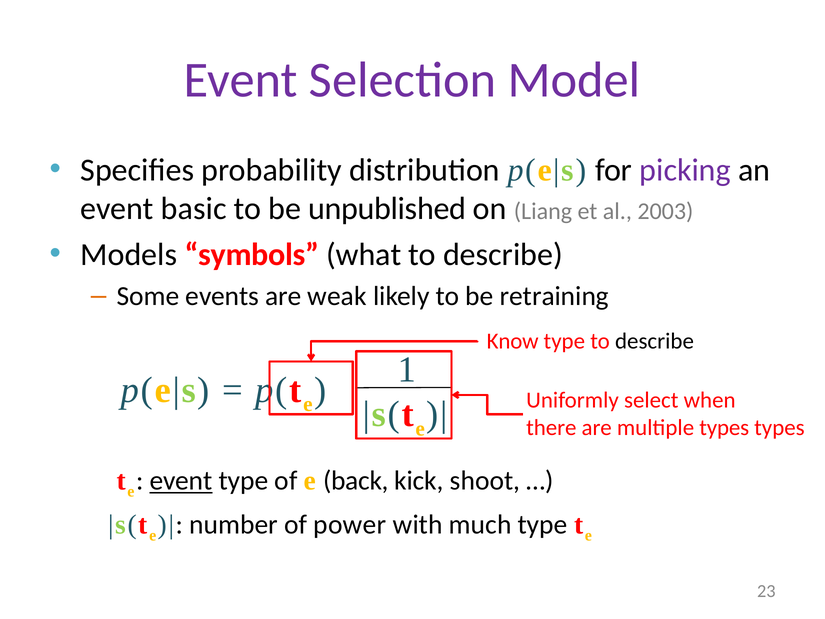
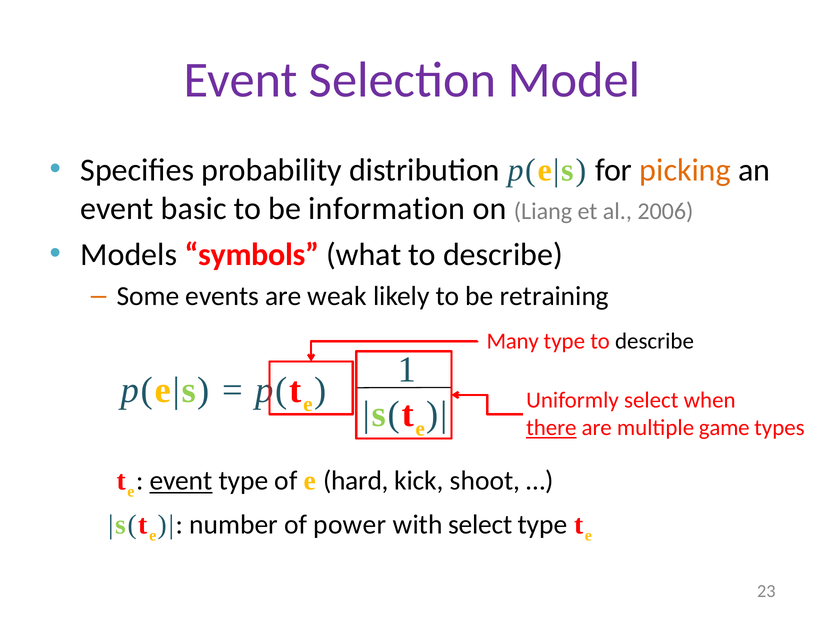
picking colour: purple -> orange
unpublished: unpublished -> information
2003: 2003 -> 2006
Know: Know -> Many
there underline: none -> present
multiple types: types -> game
back: back -> hard
with much: much -> select
